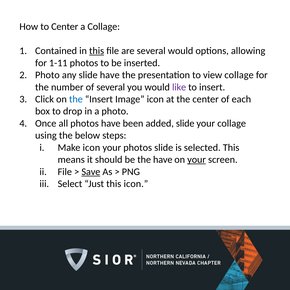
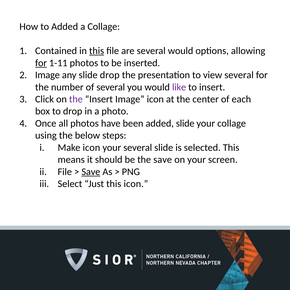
to Center: Center -> Added
for at (41, 63) underline: none -> present
Photo at (47, 75): Photo -> Image
slide have: have -> drop
view collage: collage -> several
the at (76, 99) colour: blue -> purple
your photos: photos -> several
the have: have -> save
your at (197, 160) underline: present -> none
